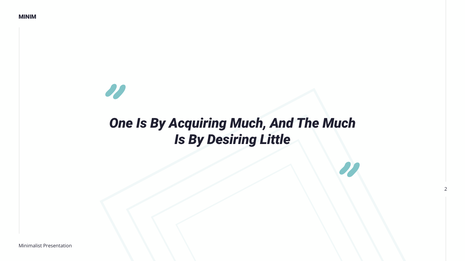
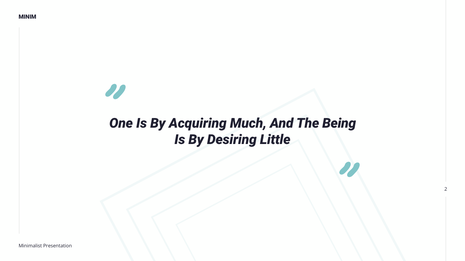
The Much: Much -> Being
